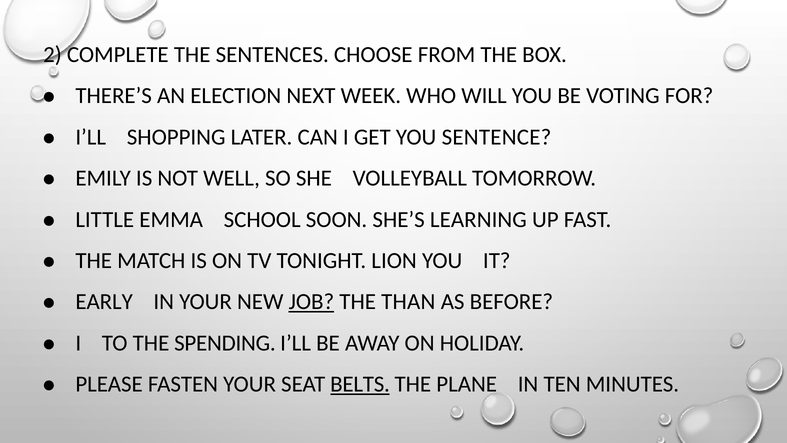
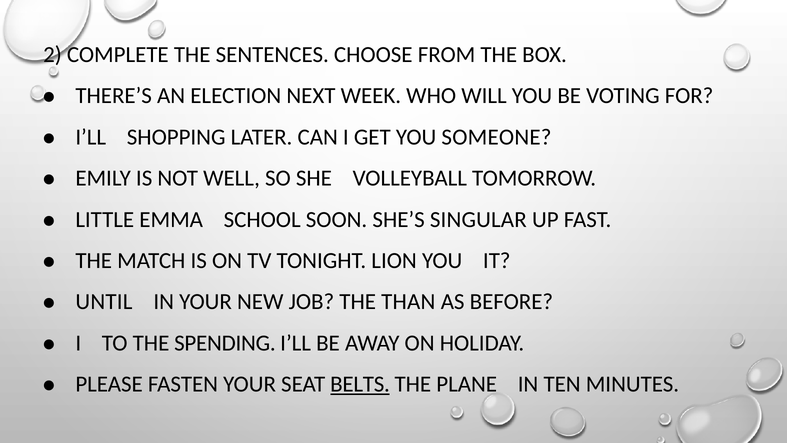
SENTENCE: SENTENCE -> SOMEONE
LEARNING: LEARNING -> SINGULAR
EARLY: EARLY -> UNTIL
JOB underline: present -> none
